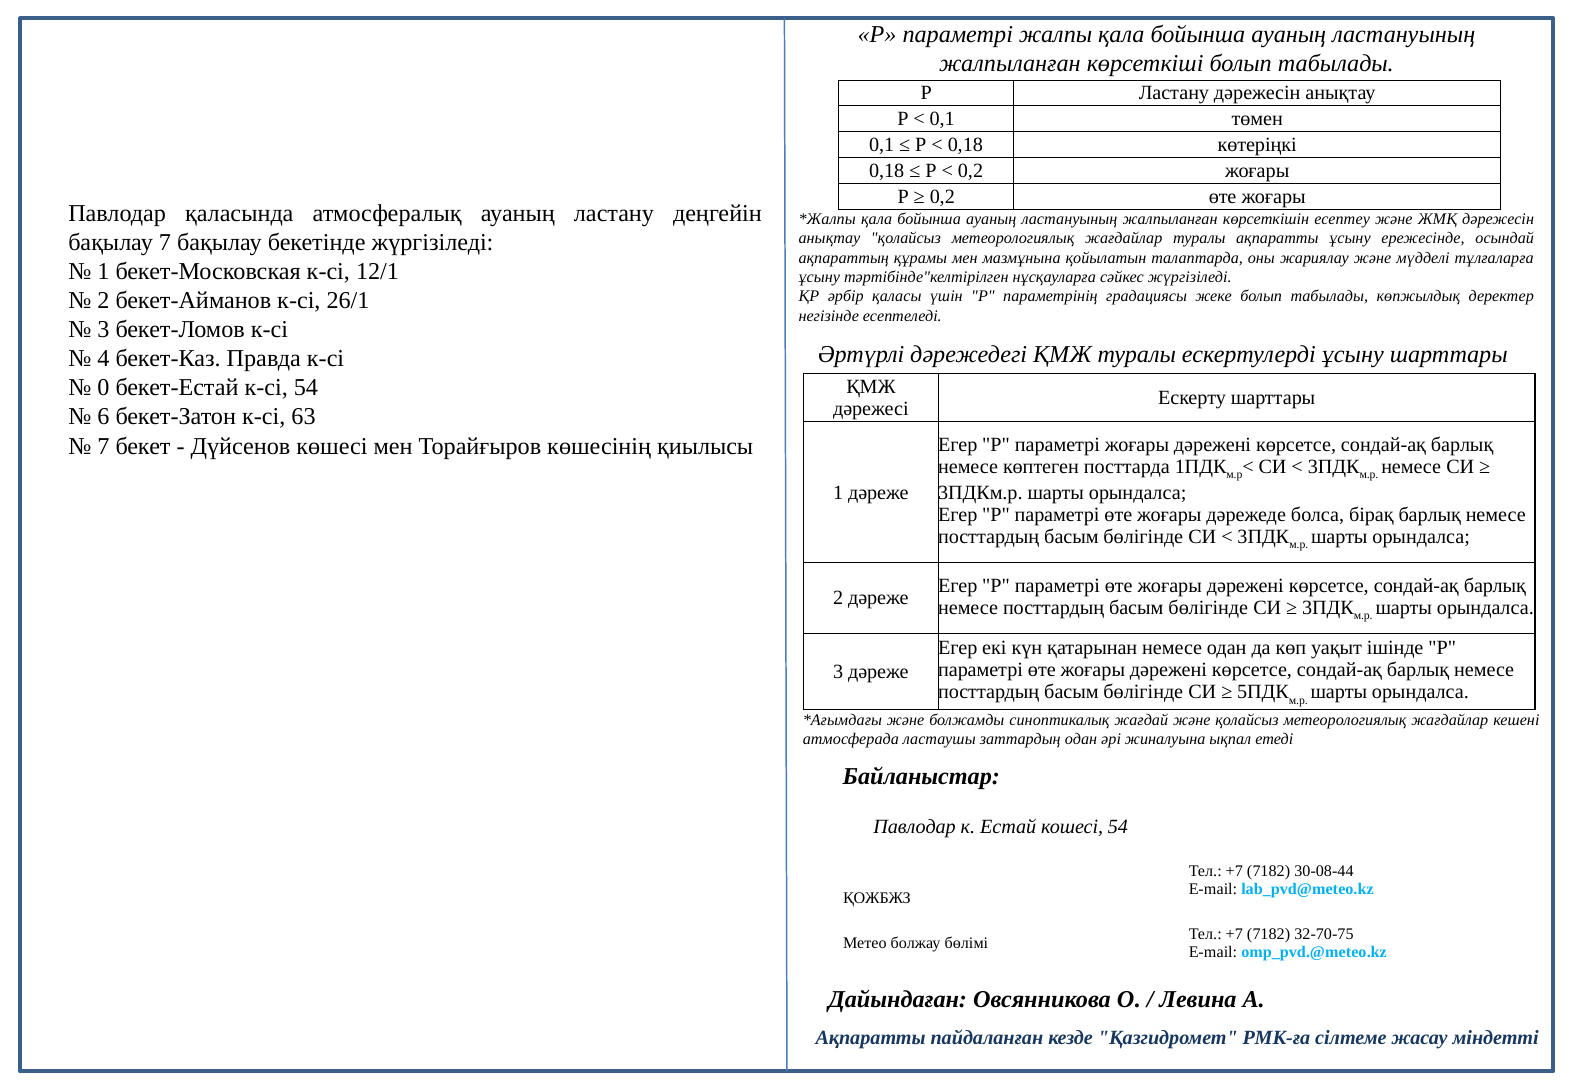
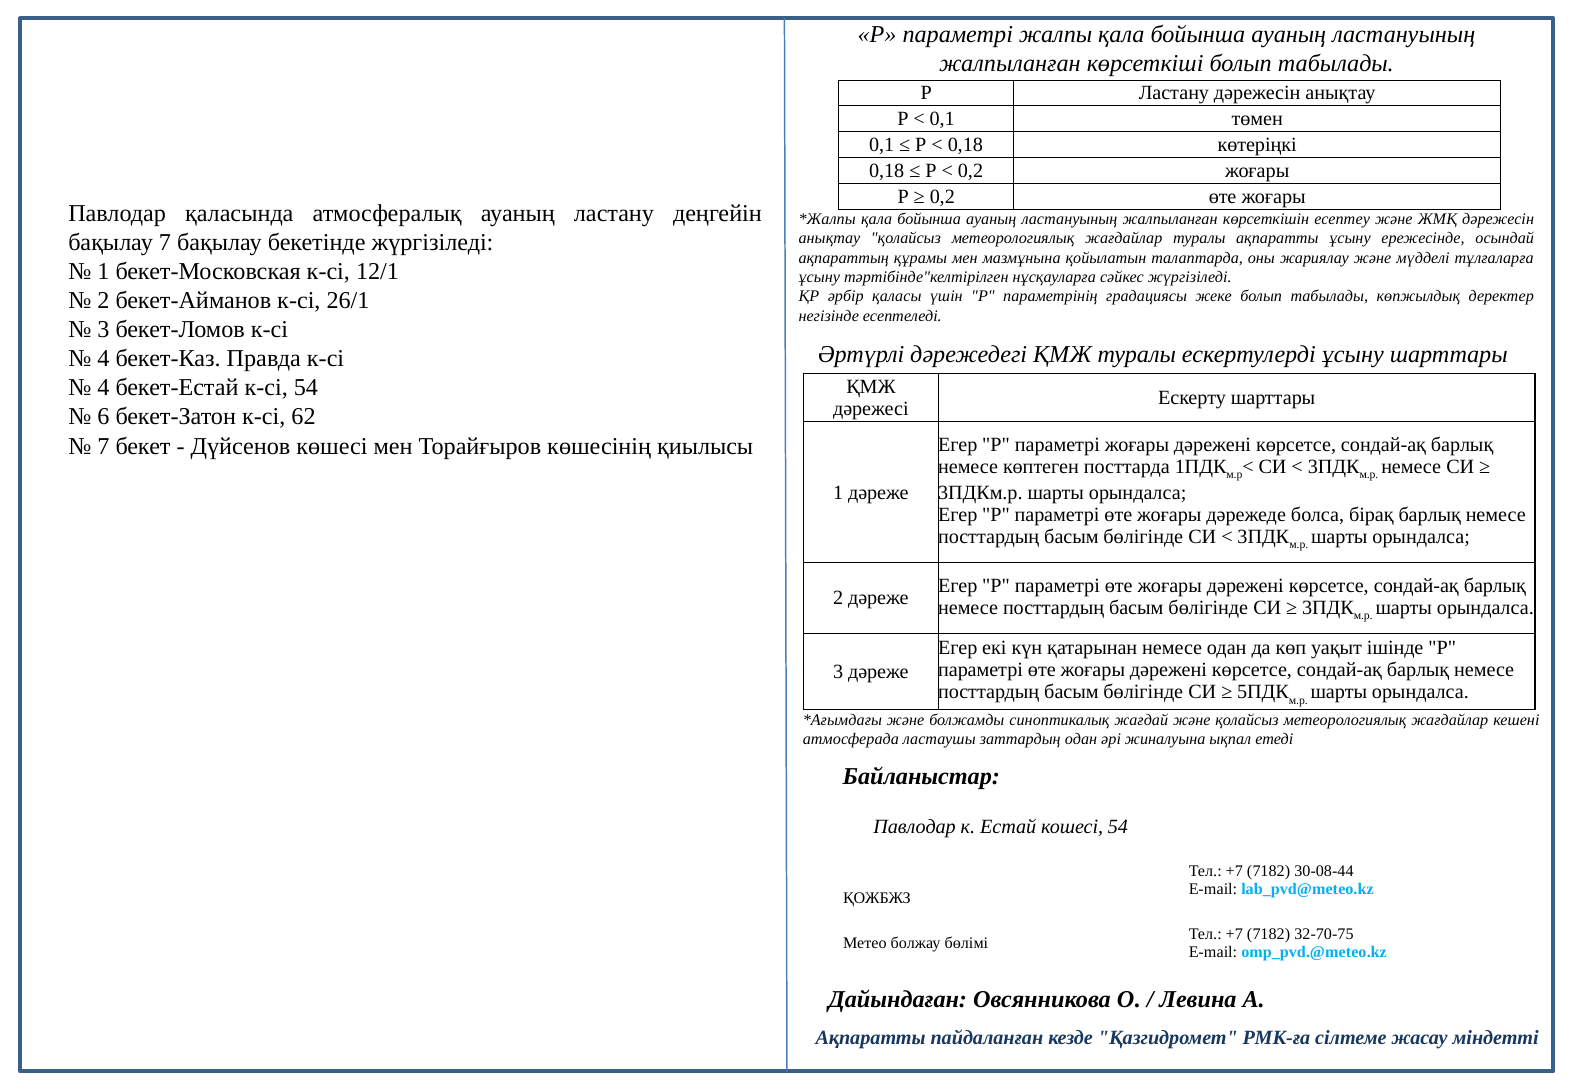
0 at (103, 388): 0 -> 4
63: 63 -> 62
